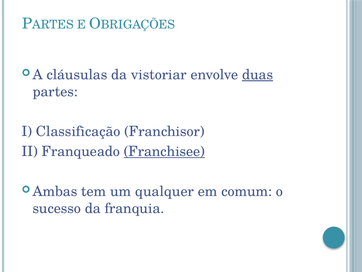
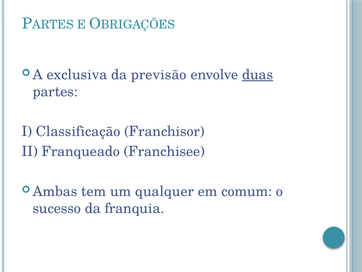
cláusulas: cláusulas -> exclusiva
vistoriar: vistoriar -> previsão
Franchisee underline: present -> none
